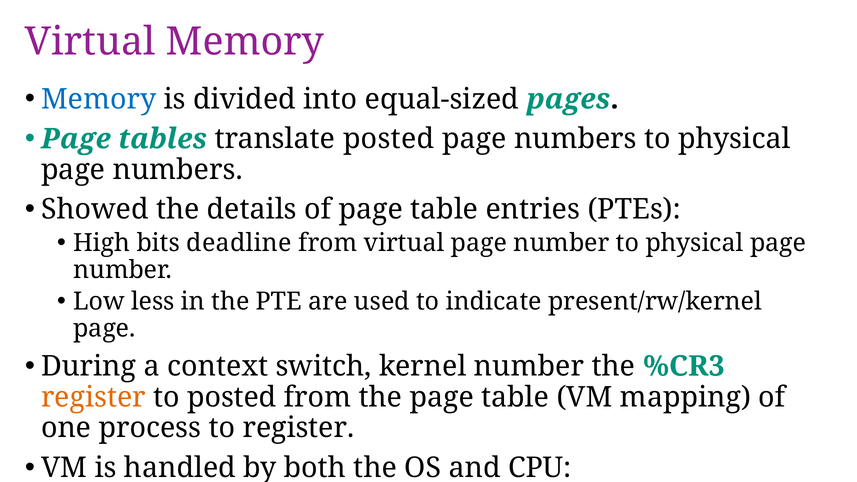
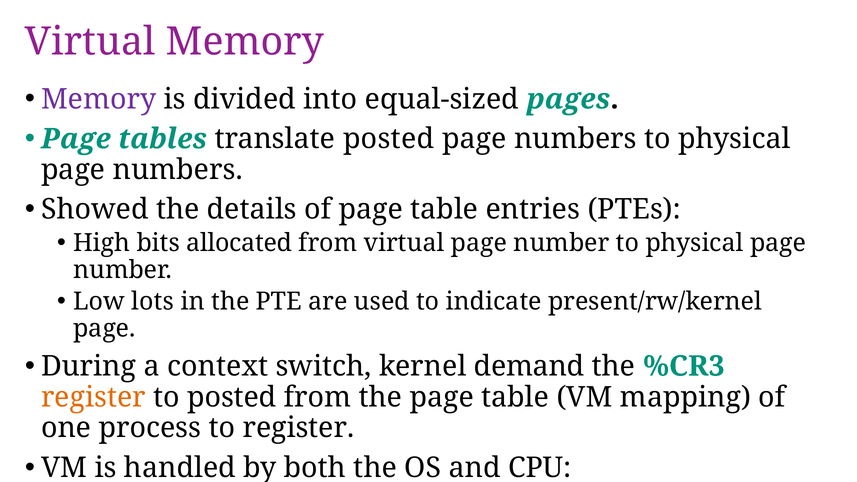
Memory at (99, 99) colour: blue -> purple
deadline: deadline -> allocated
less: less -> lots
kernel number: number -> demand
